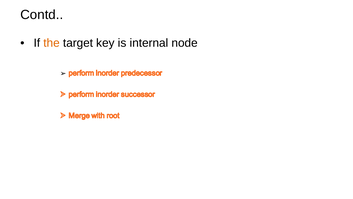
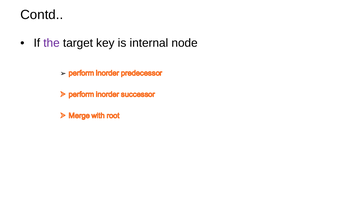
the colour: orange -> purple
